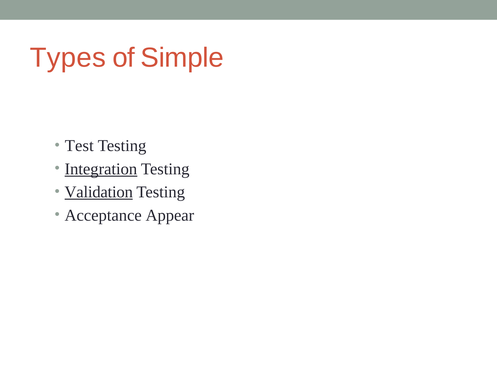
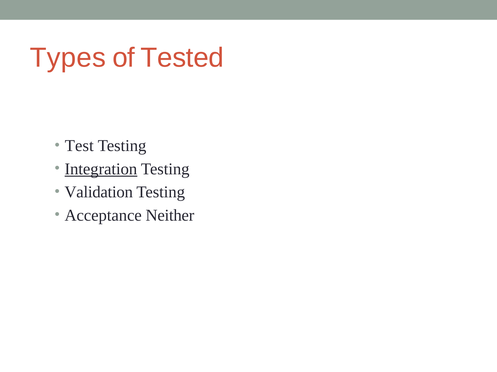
Simple: Simple -> Tested
Validation underline: present -> none
Appear: Appear -> Neither
